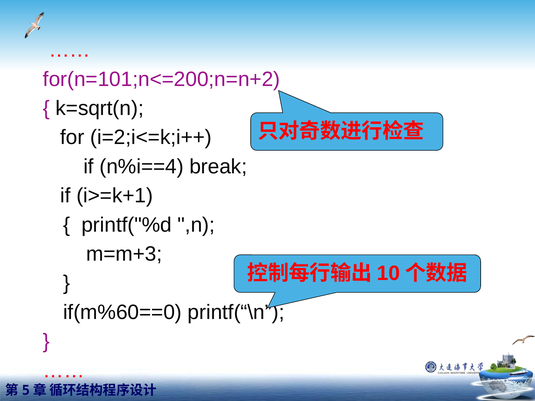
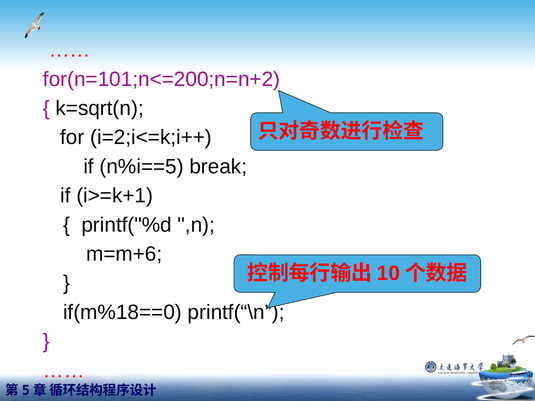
n%i==4: n%i==4 -> n%i==5
m=m+3: m=m+3 -> m=m+6
if(m%60==0: if(m%60==0 -> if(m%18==0
